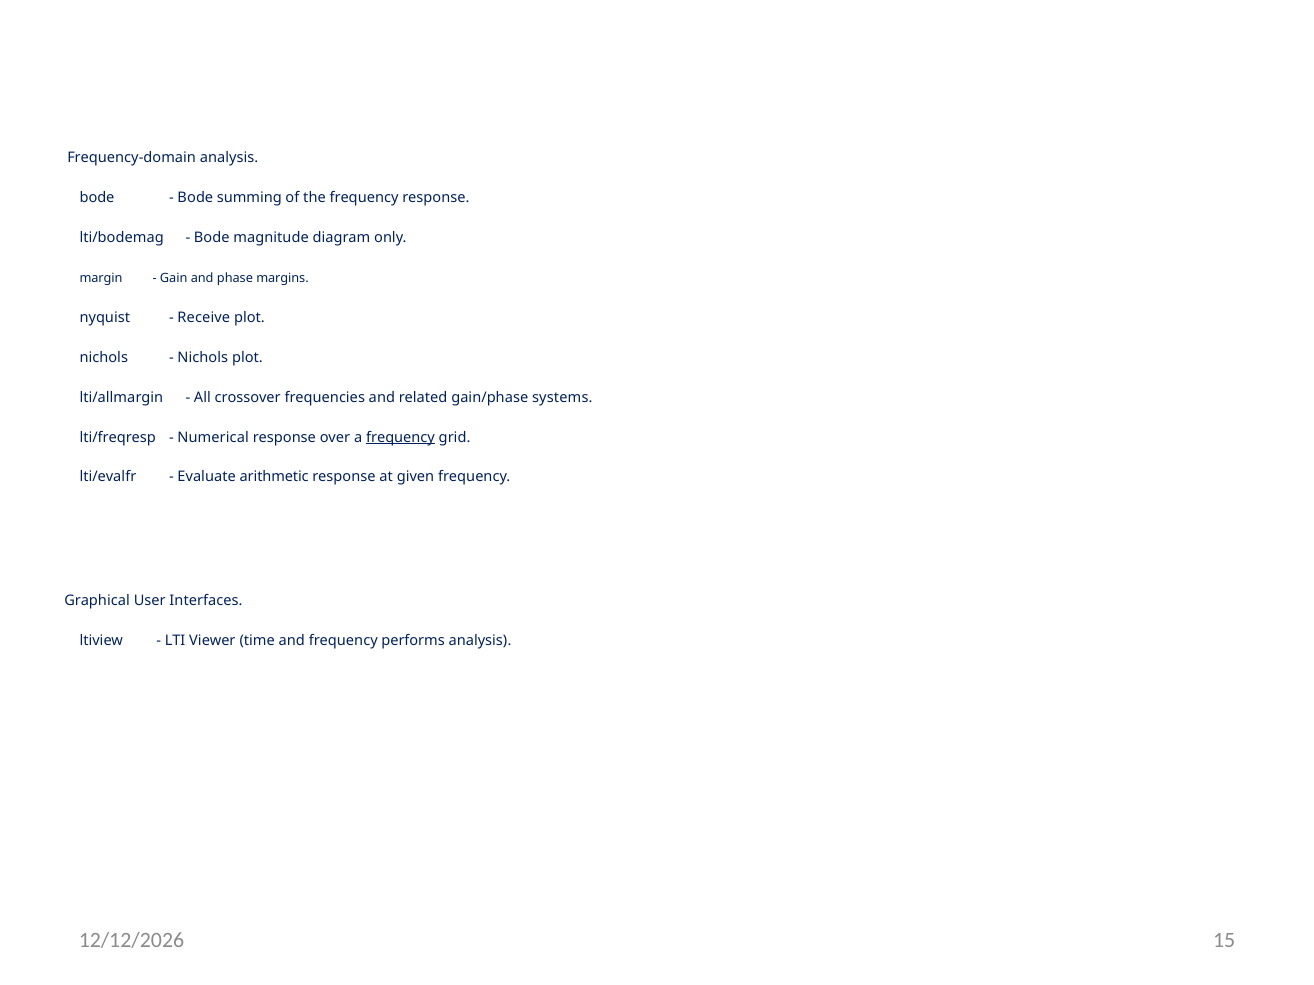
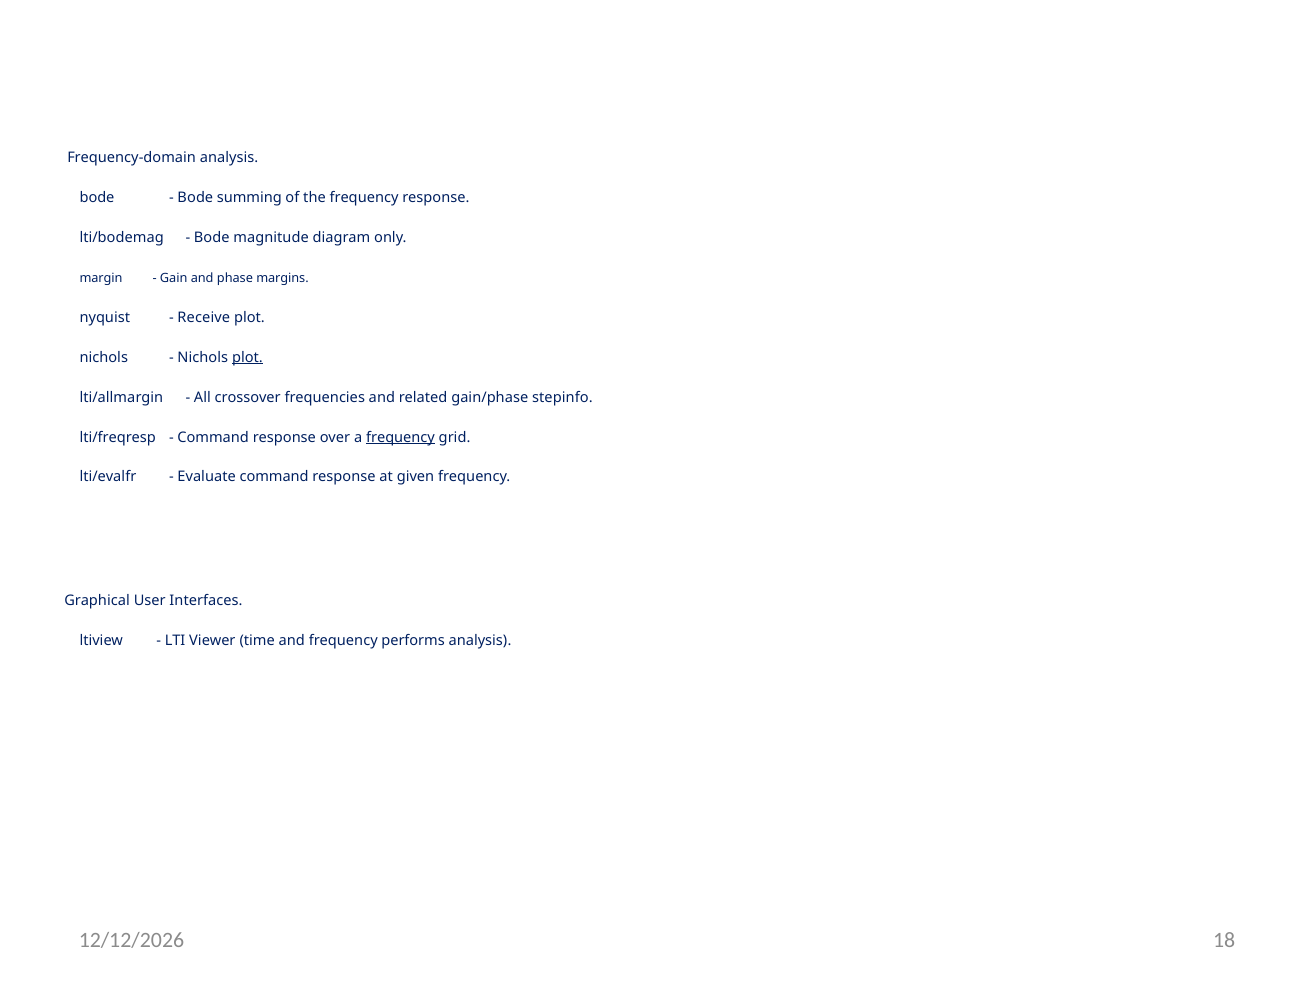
plot at (247, 358) underline: none -> present
systems: systems -> stepinfo
Numerical at (213, 437): Numerical -> Command
Evaluate arithmetic: arithmetic -> command
15: 15 -> 18
